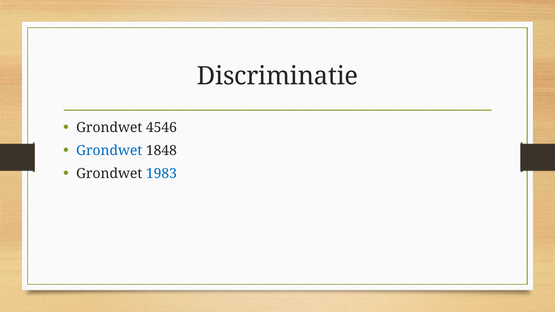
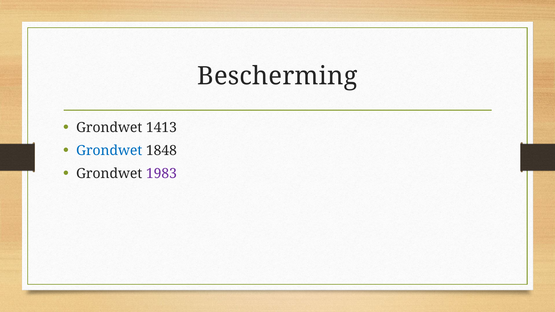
Discriminatie: Discriminatie -> Bescherming
4546: 4546 -> 1413
1983 colour: blue -> purple
